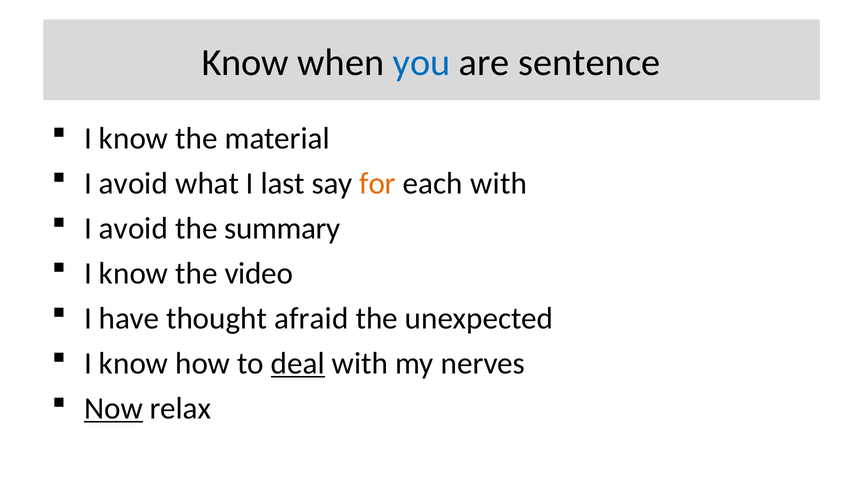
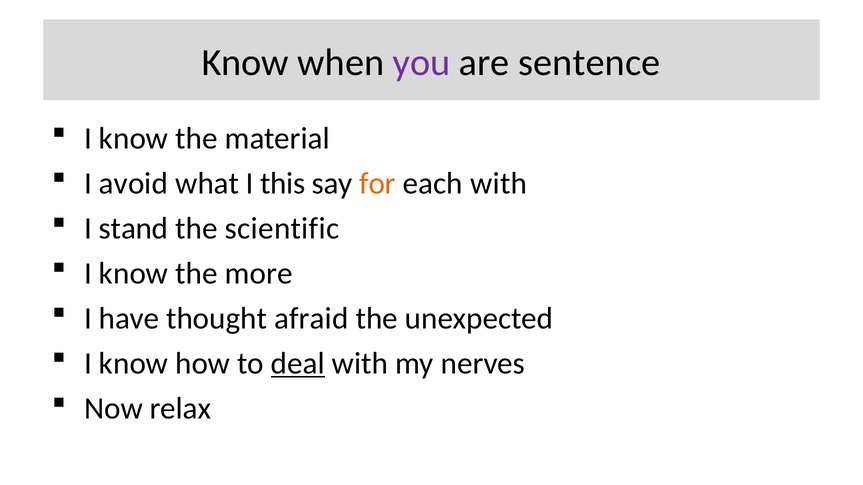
you colour: blue -> purple
last: last -> this
avoid at (134, 229): avoid -> stand
summary: summary -> scientific
video: video -> more
Now underline: present -> none
